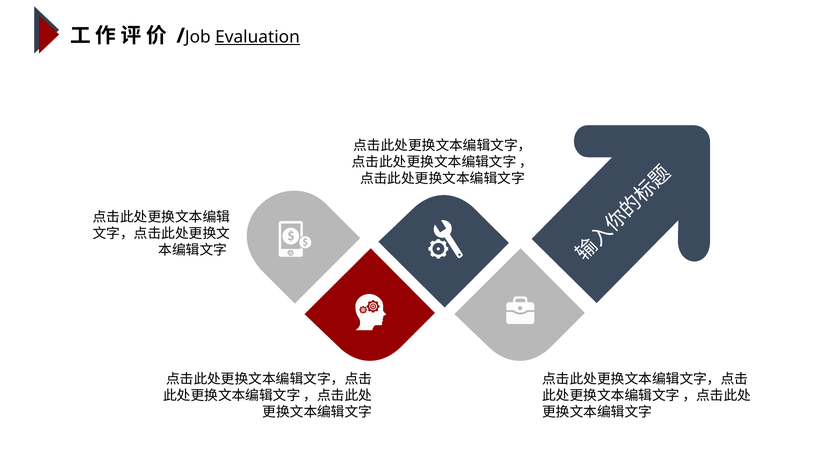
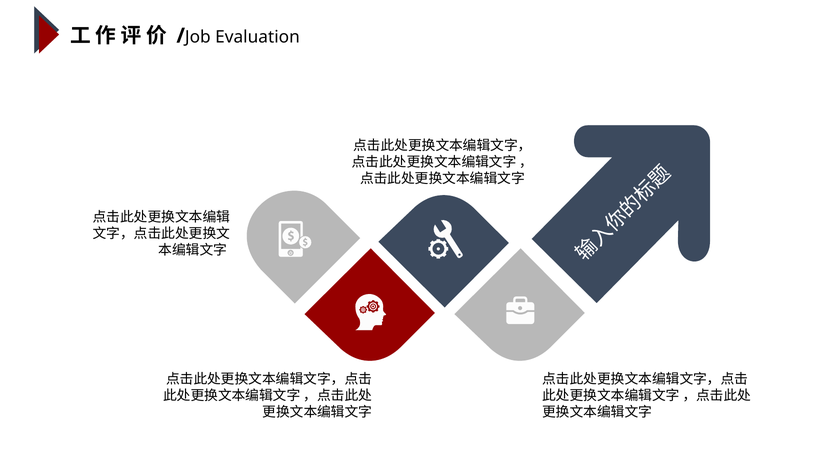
Evaluation underline: present -> none
